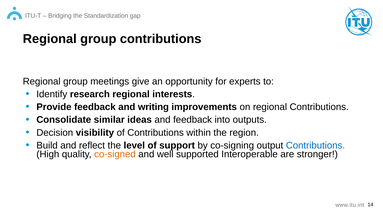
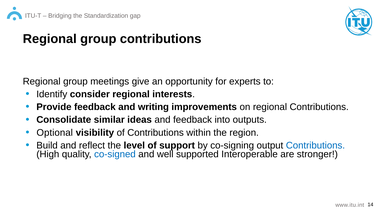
research: research -> consider
Decision: Decision -> Optional
co-signed colour: orange -> blue
